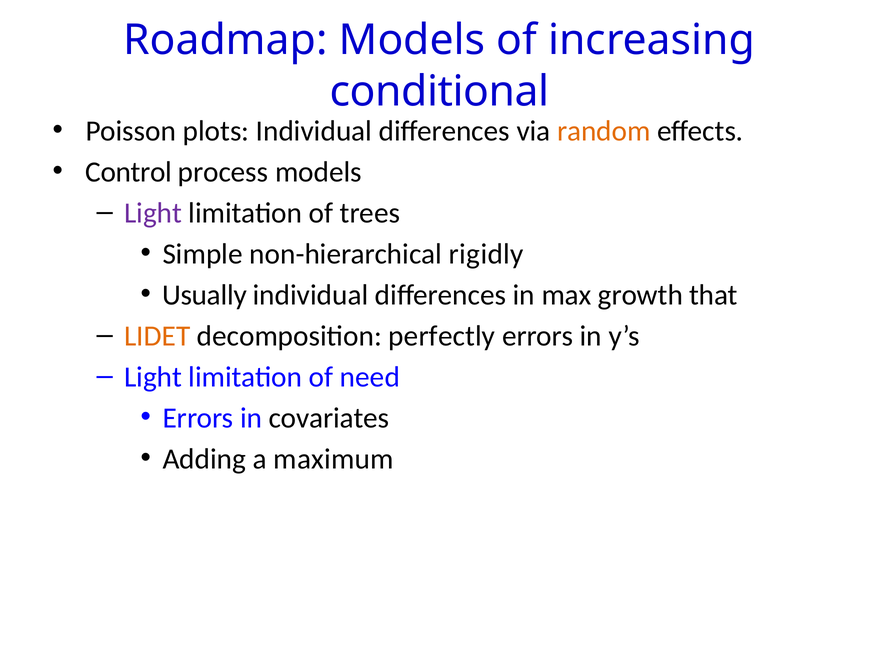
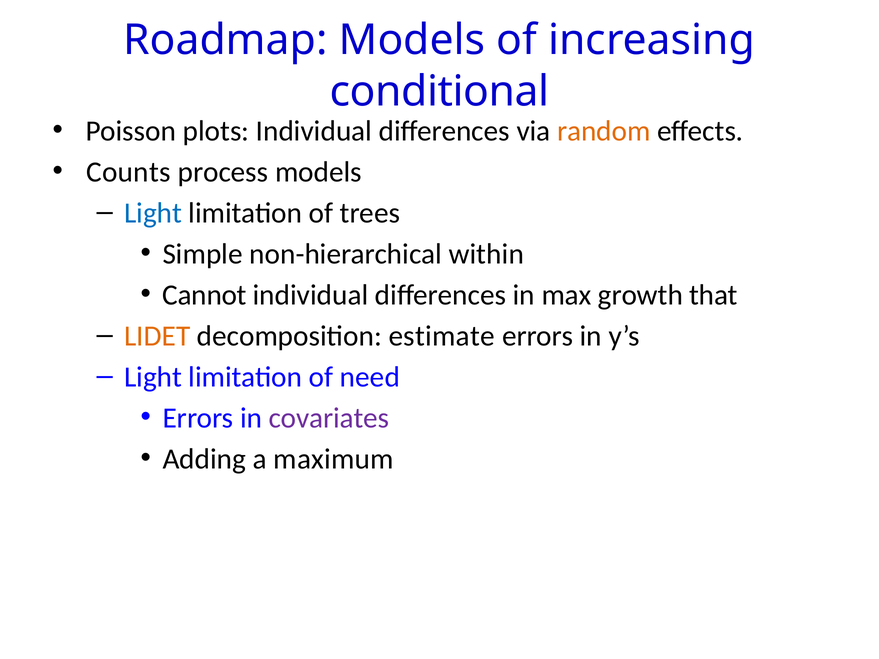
Control: Control -> Counts
Light at (153, 213) colour: purple -> blue
rigidly: rigidly -> within
Usually: Usually -> Cannot
perfectly: perfectly -> estimate
covariates colour: black -> purple
